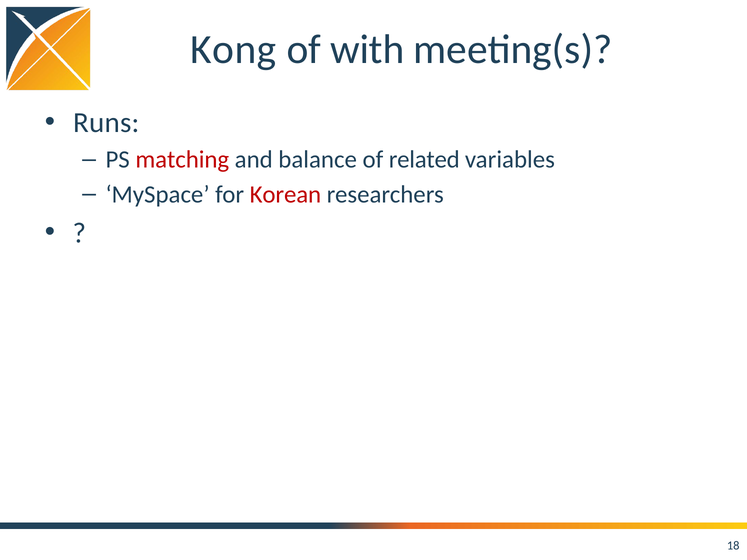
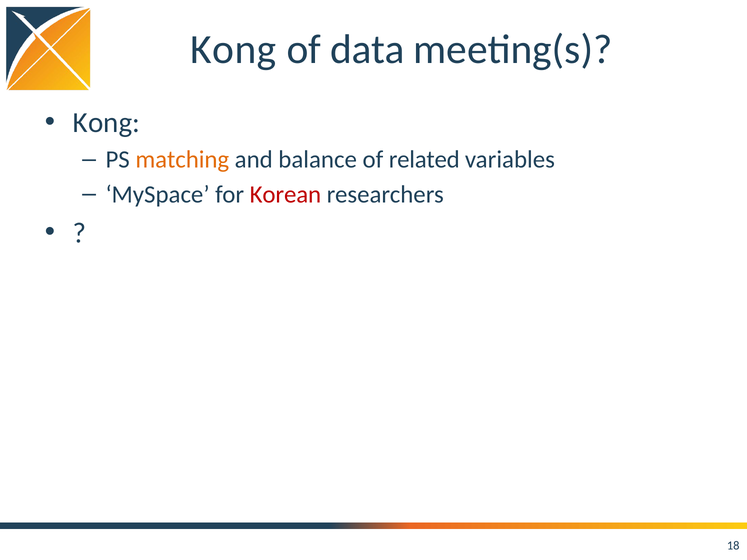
with: with -> data
Runs at (106, 123): Runs -> Kong
matching colour: red -> orange
